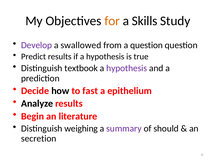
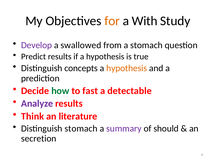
Skills: Skills -> With
a question: question -> stomach
textbook: textbook -> concepts
hypothesis at (127, 68) colour: purple -> orange
how colour: black -> green
epithelium: epithelium -> detectable
Analyze colour: black -> purple
Begin: Begin -> Think
Distinguish weighing: weighing -> stomach
